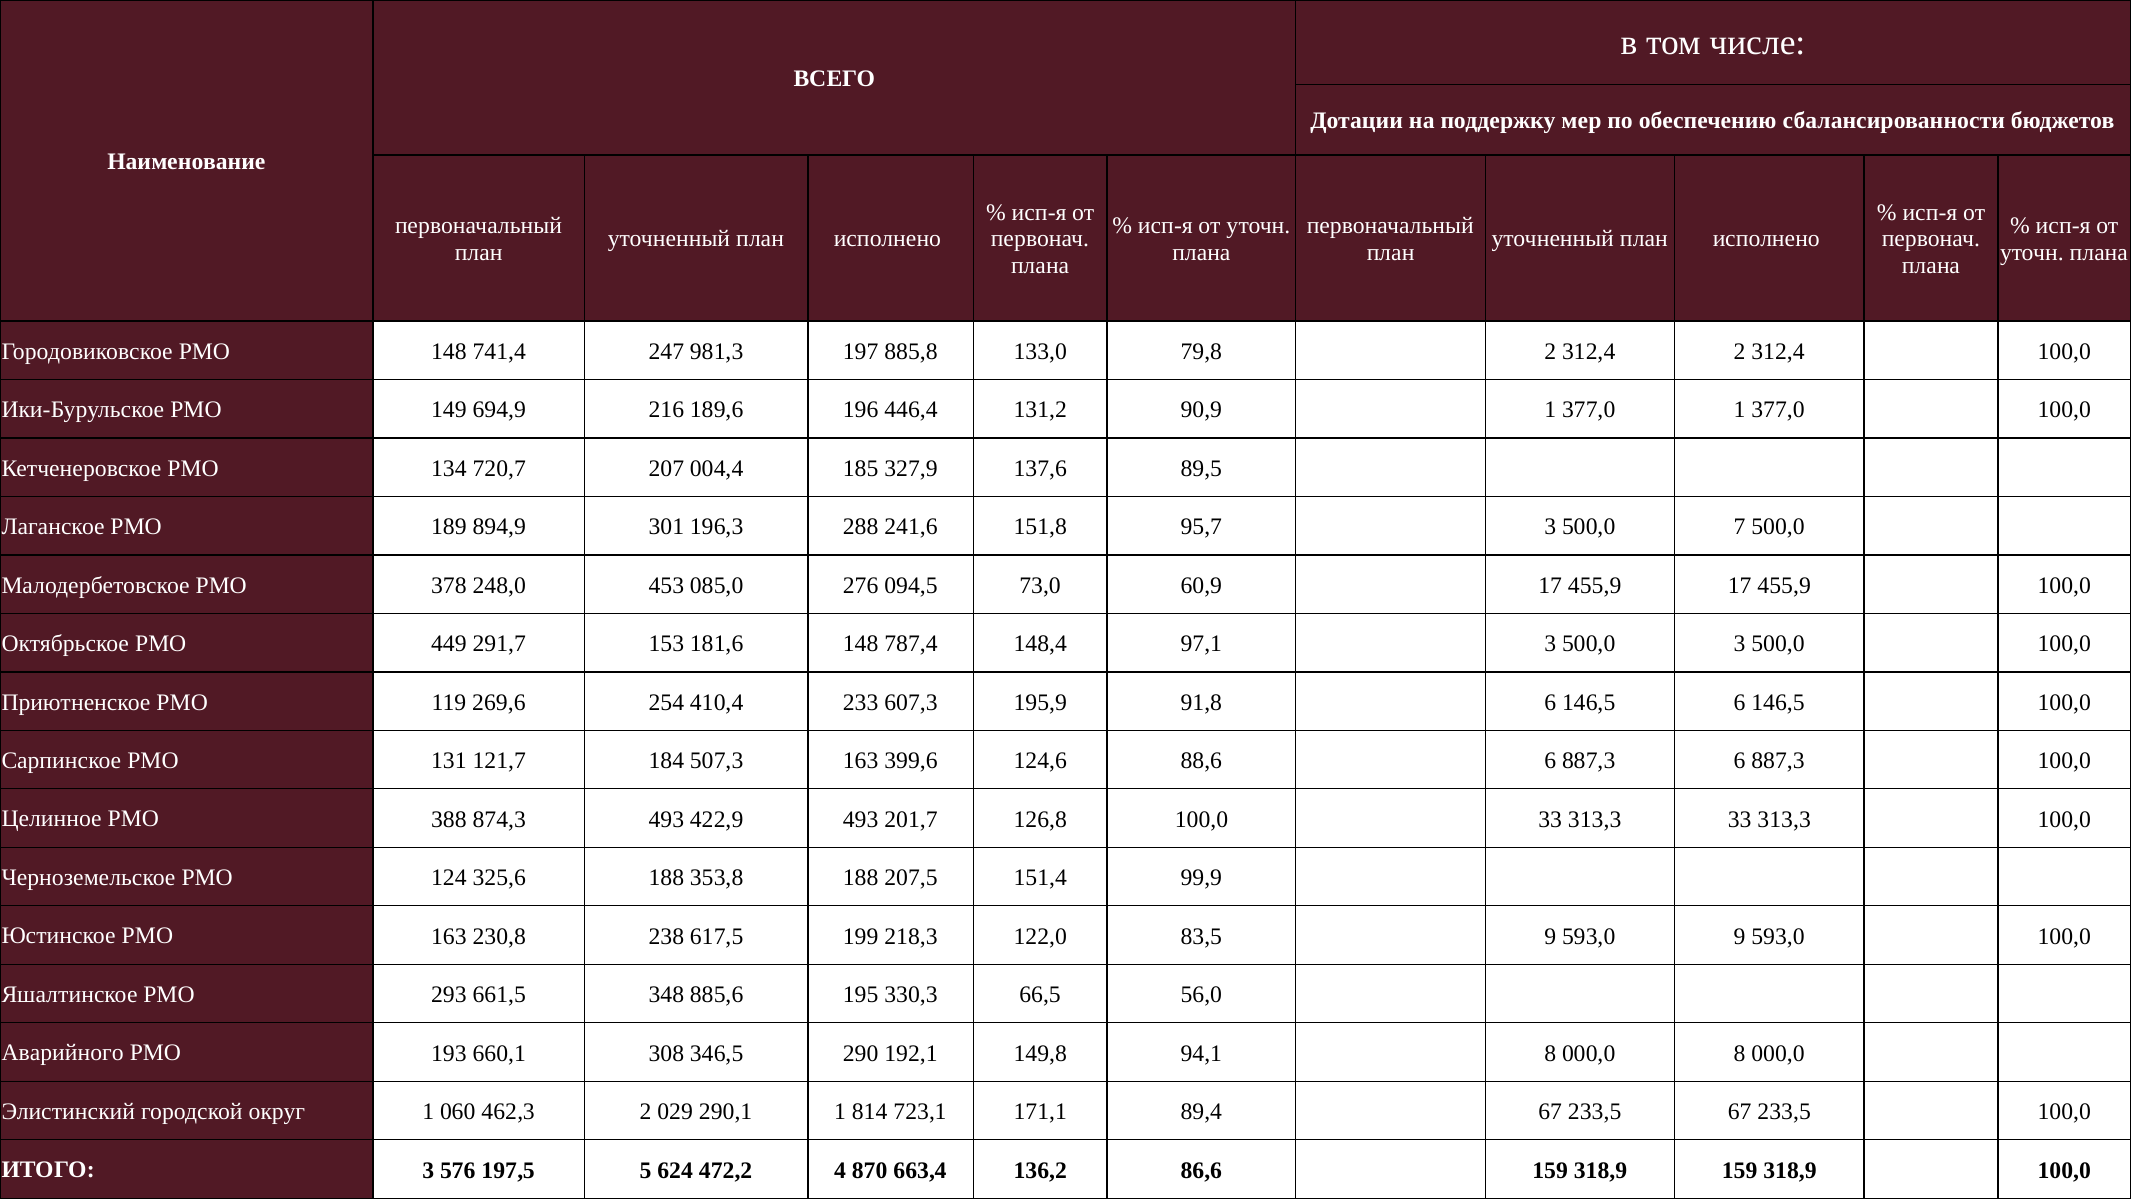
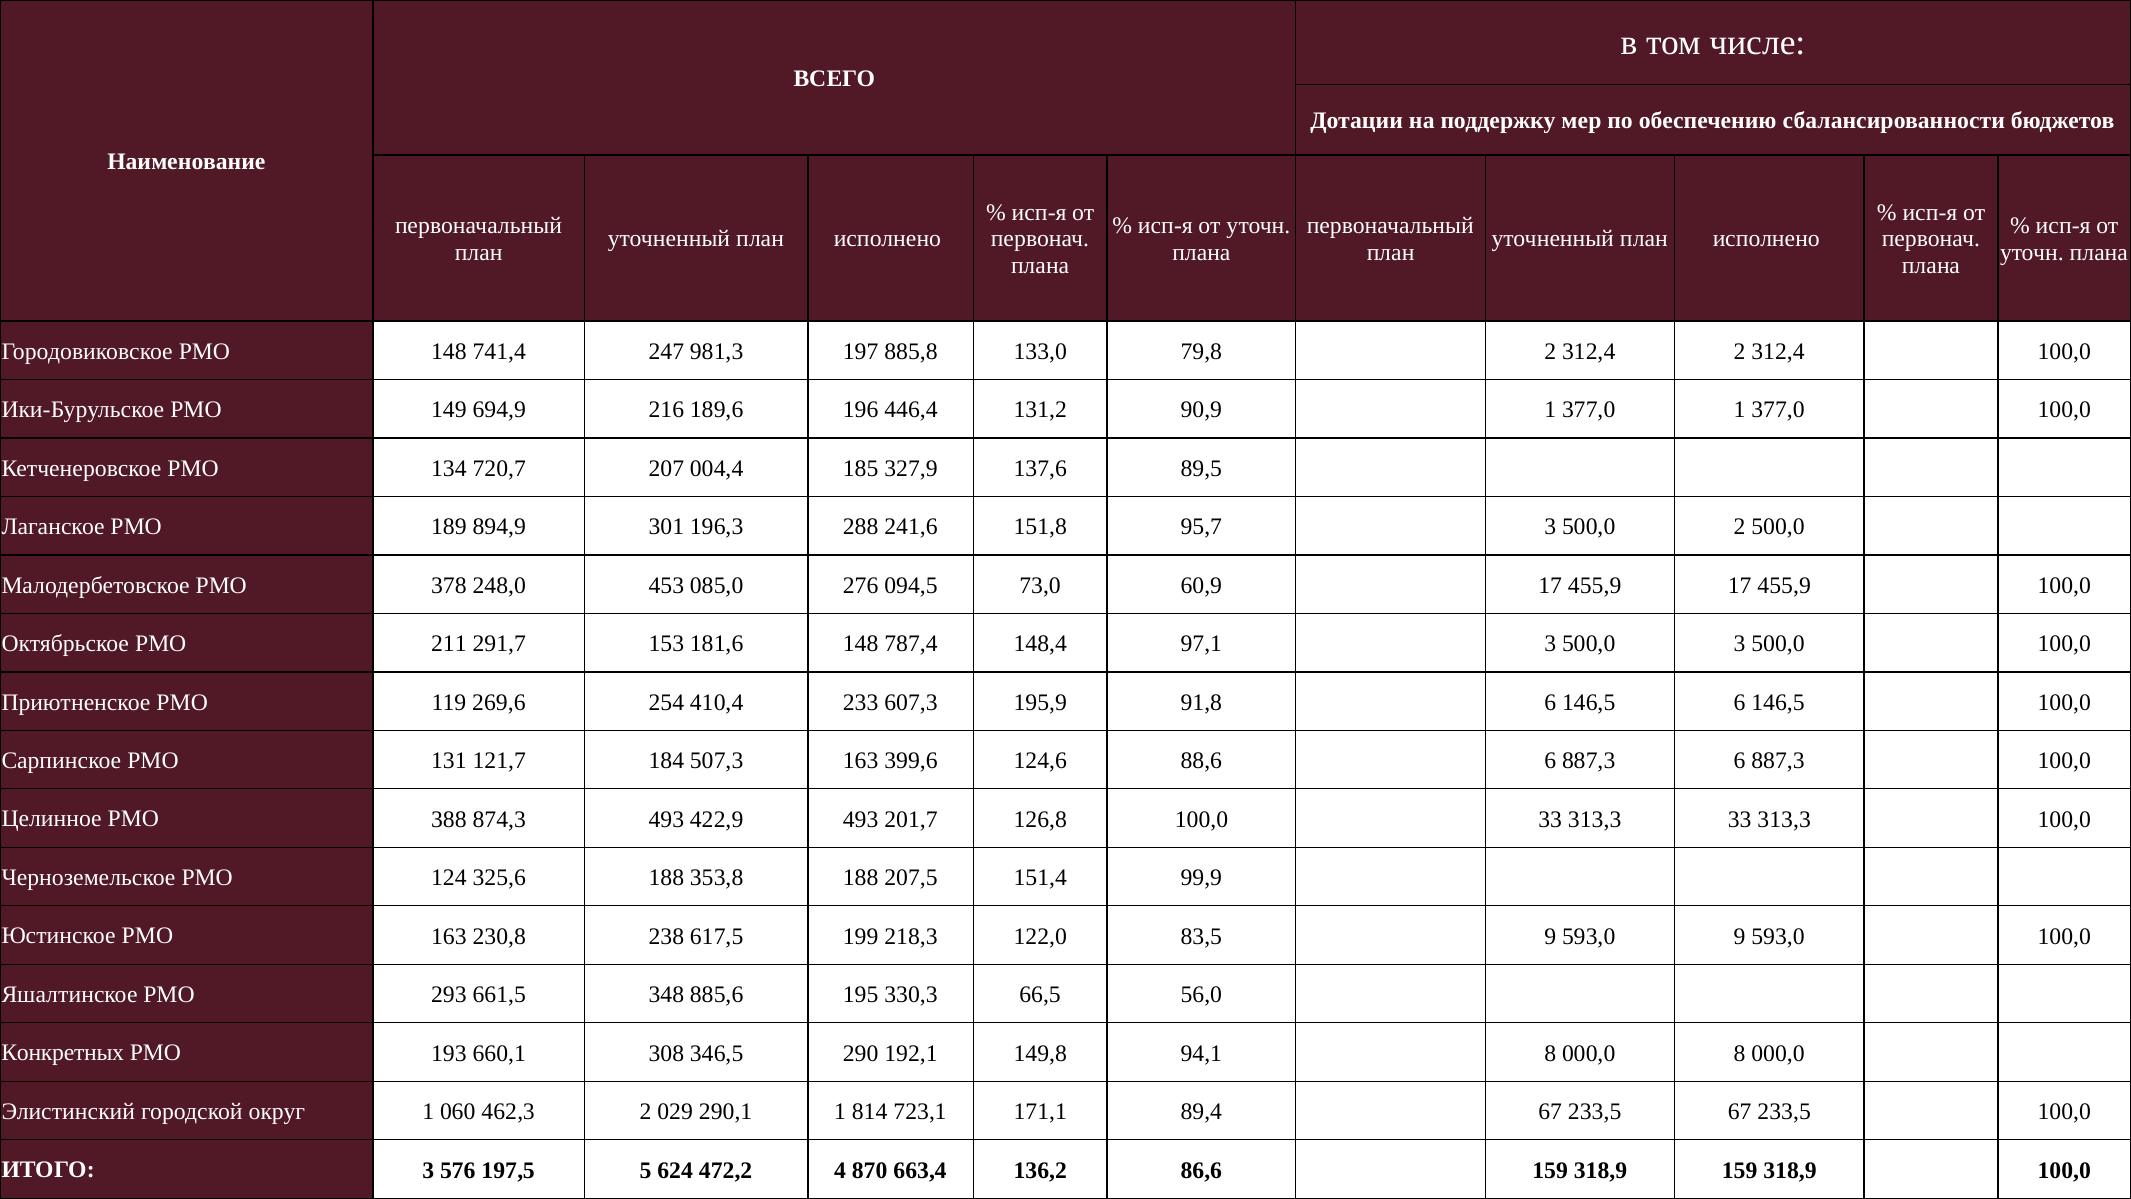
500,0 7: 7 -> 2
449: 449 -> 211
Аварийного: Аварийного -> Конкретных
